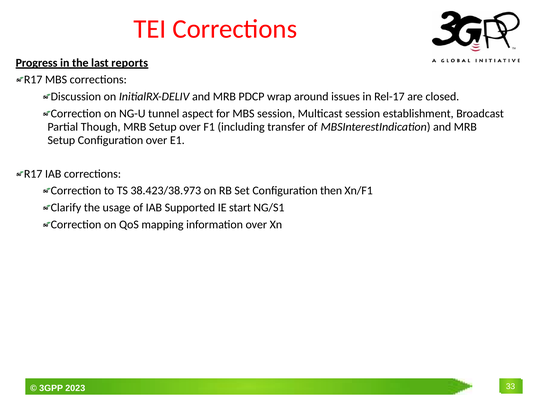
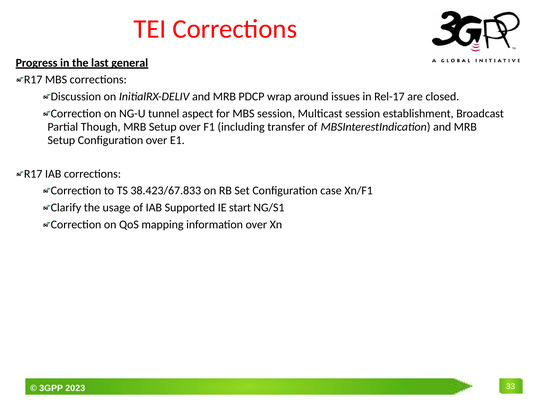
reports: reports -> general
38.423/38.973: 38.423/38.973 -> 38.423/67.833
then: then -> case
